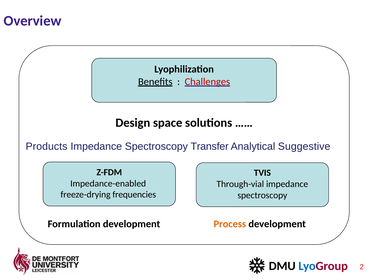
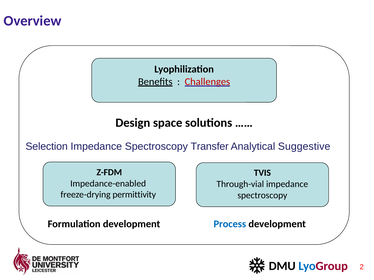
Products: Products -> Selection
frequencies: frequencies -> permittivity
Process colour: orange -> blue
